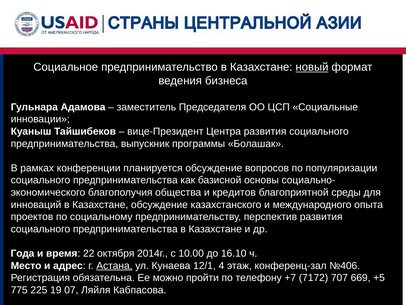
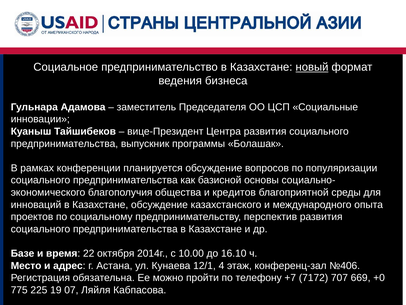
Года: Года -> Базе
Астана underline: present -> none
+5: +5 -> +0
